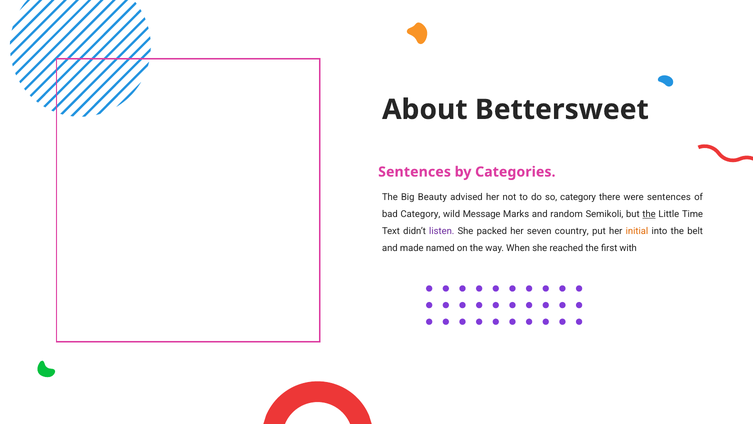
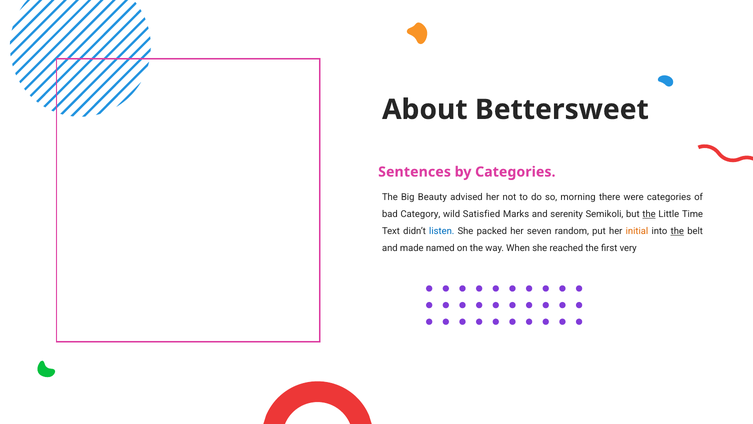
so category: category -> morning
were sentences: sentences -> categories
Message: Message -> Satisfied
random: random -> serenity
listen colour: purple -> blue
country: country -> random
the at (677, 231) underline: none -> present
with: with -> very
